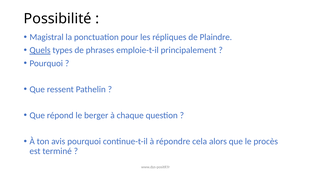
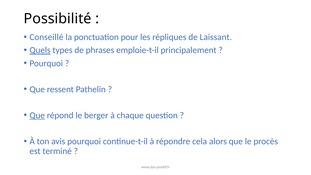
Magistral: Magistral -> Conseillé
Plaindre: Plaindre -> Laissant
Que at (37, 115) underline: none -> present
